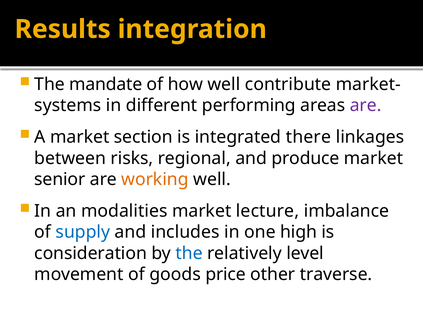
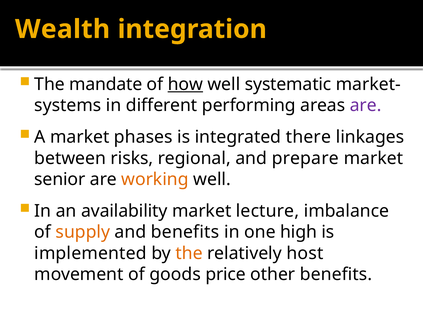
Results: Results -> Wealth
how underline: none -> present
contribute: contribute -> systematic
section: section -> phases
produce: produce -> prepare
modalities: modalities -> availability
supply colour: blue -> orange
and includes: includes -> benefits
consideration: consideration -> implemented
the at (189, 253) colour: blue -> orange
level: level -> host
other traverse: traverse -> benefits
